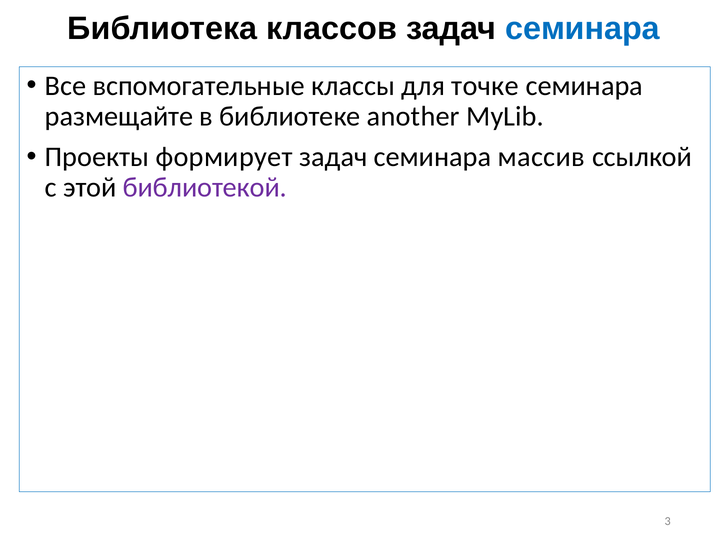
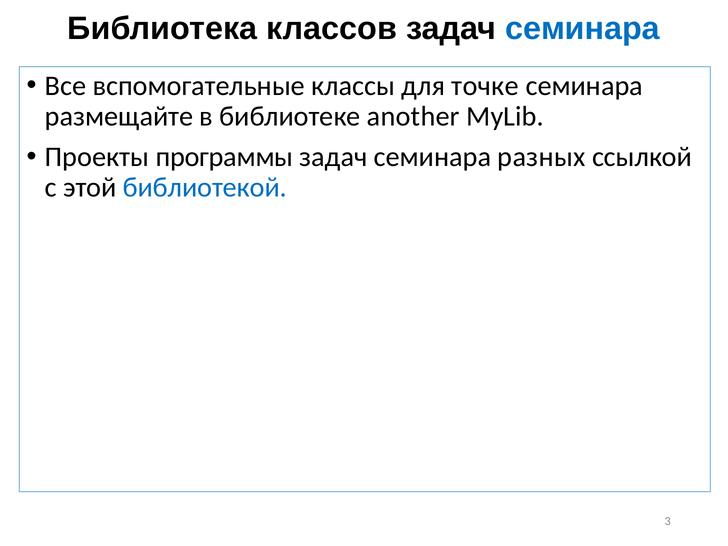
формирует: формирует -> программы
массив: массив -> разных
библиотекой colour: purple -> blue
